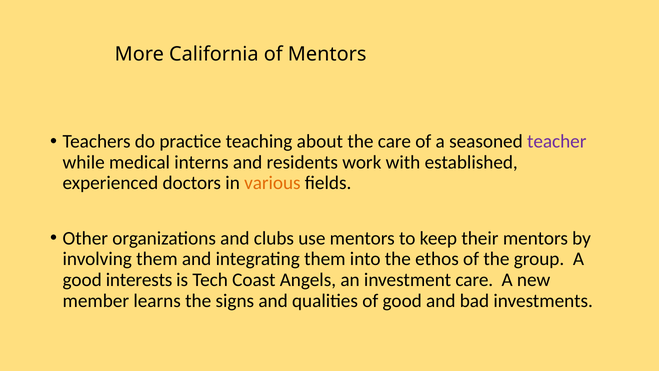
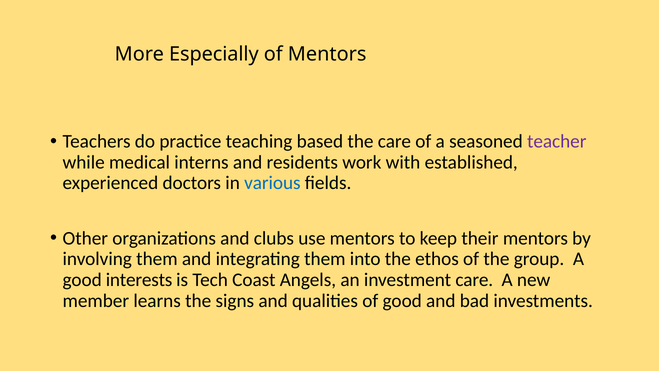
California: California -> Especially
about: about -> based
various colour: orange -> blue
